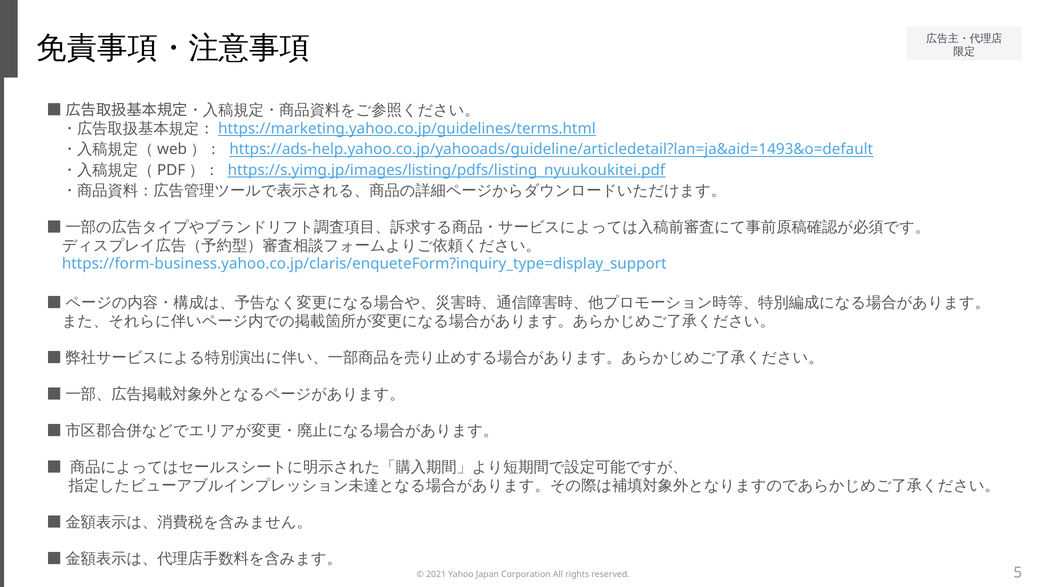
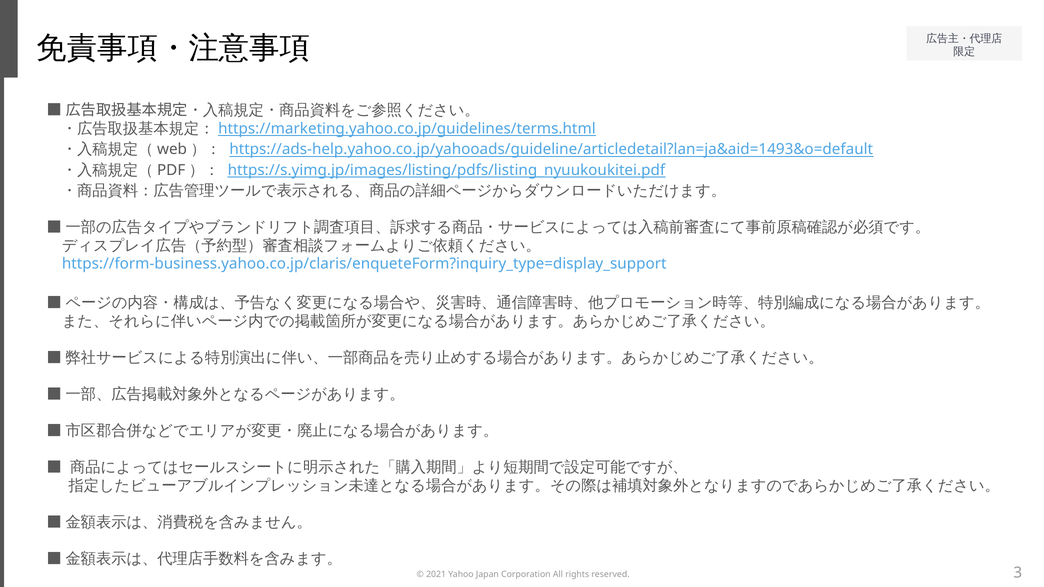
5: 5 -> 3
